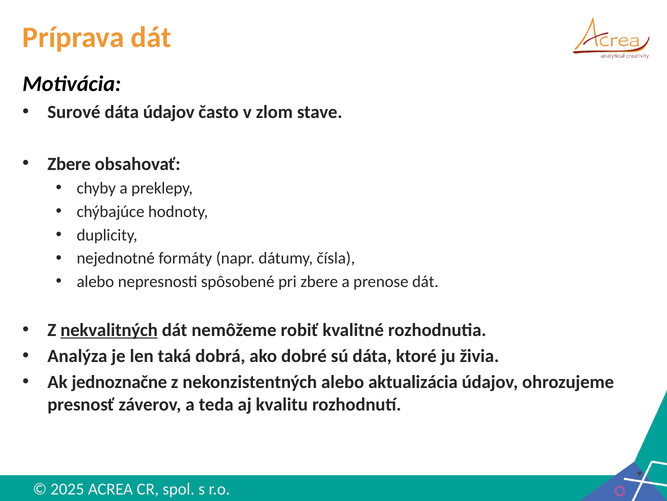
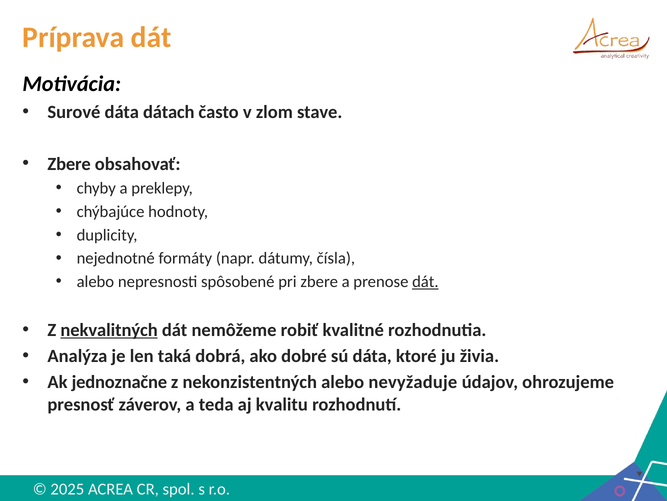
dáta údajov: údajov -> dátach
dát at (425, 281) underline: none -> present
aktualizácia: aktualizácia -> nevyžaduje
